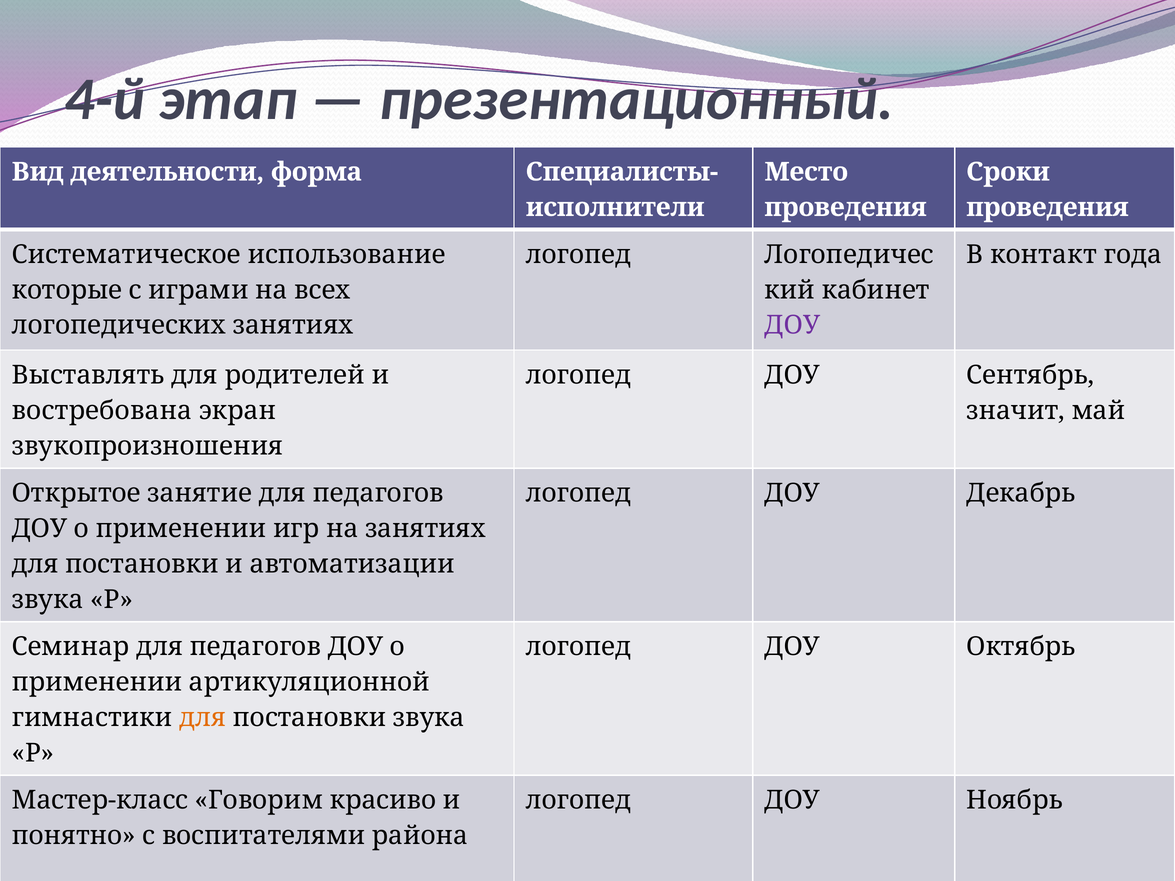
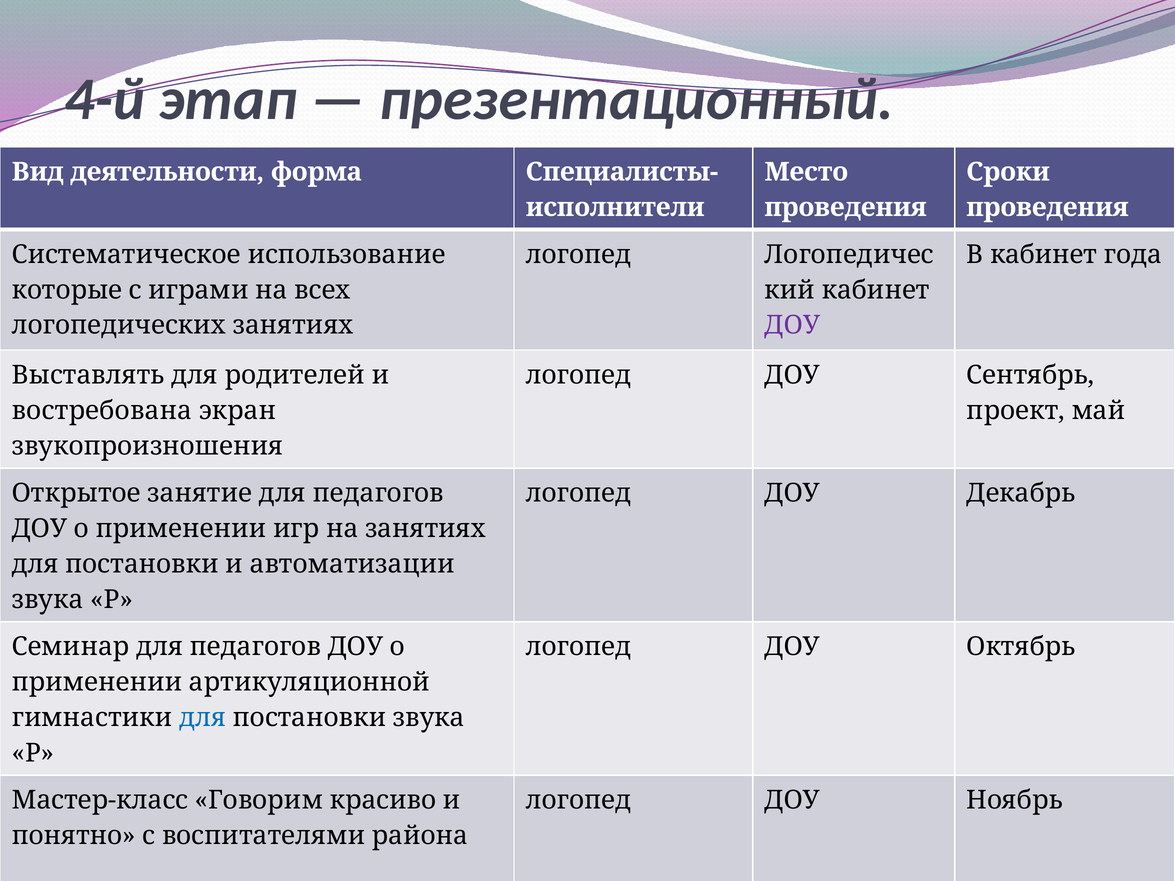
В контакт: контакт -> кабинет
значит: значит -> проект
для at (203, 718) colour: orange -> blue
